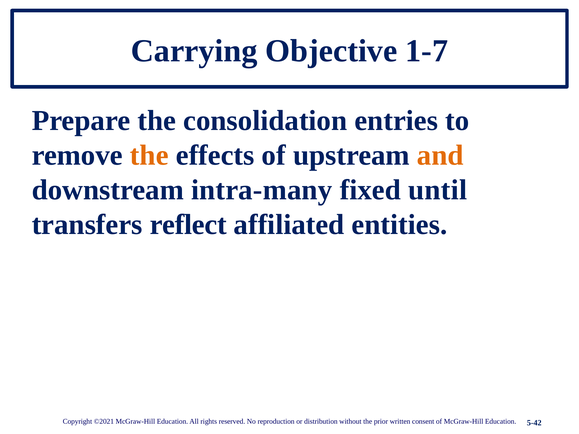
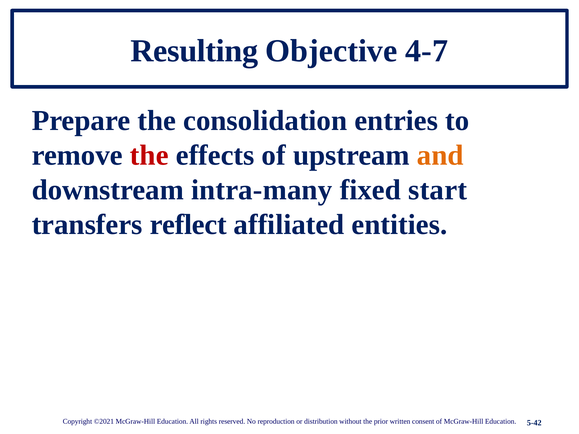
Carrying: Carrying -> Resulting
1-7: 1-7 -> 4-7
the at (149, 155) colour: orange -> red
until: until -> start
